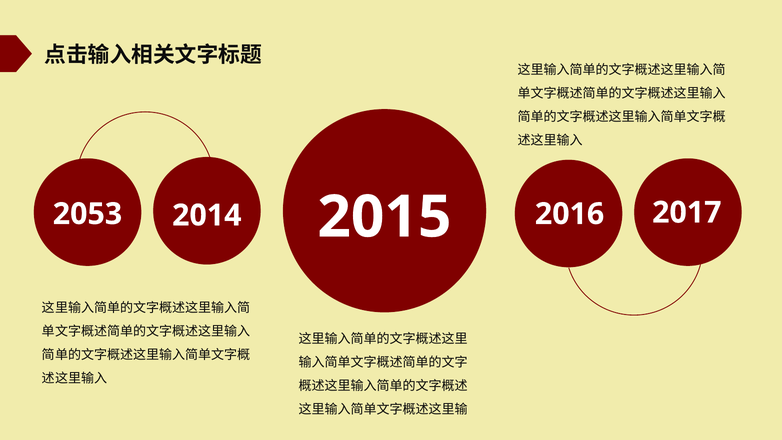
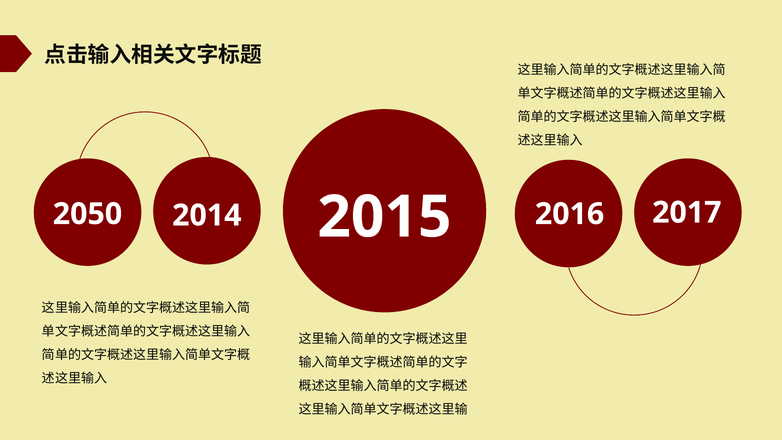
2053: 2053 -> 2050
